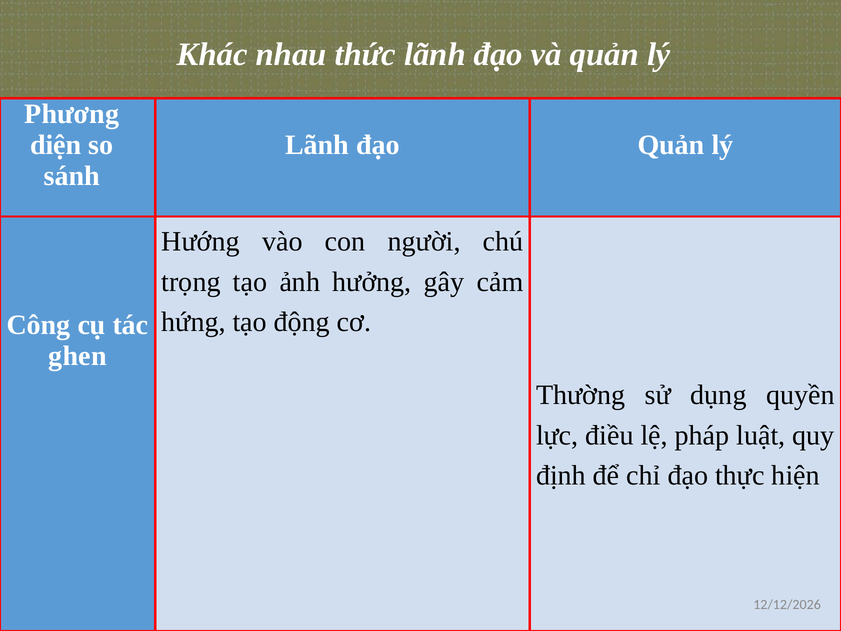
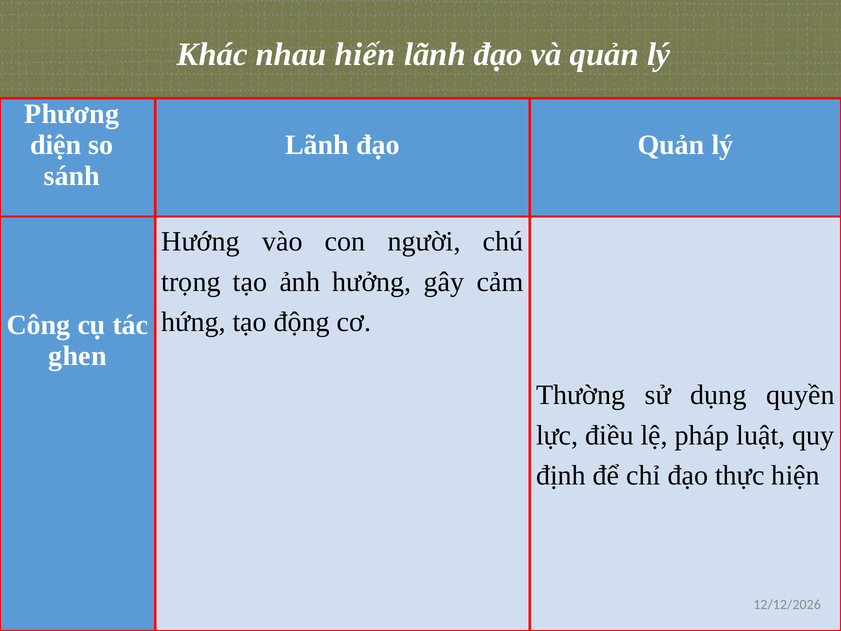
thức: thức -> hiến
